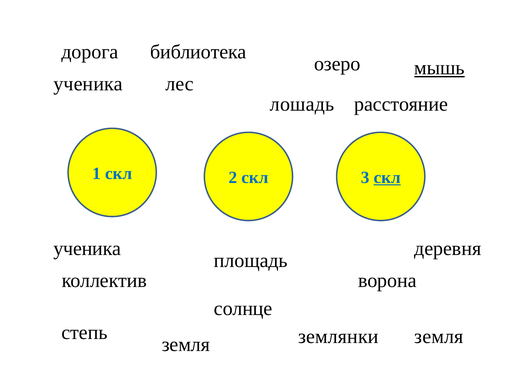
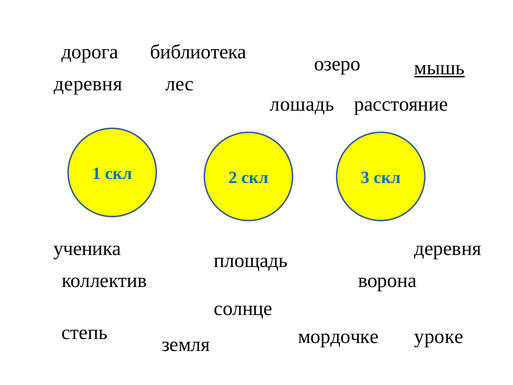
ученика at (88, 84): ученика -> деревня
скл at (387, 178) underline: present -> none
землянки: землянки -> мордочке
земля земля: земля -> уроке
